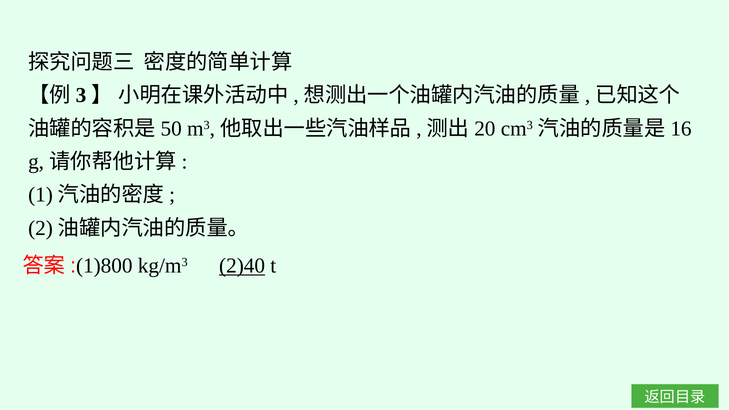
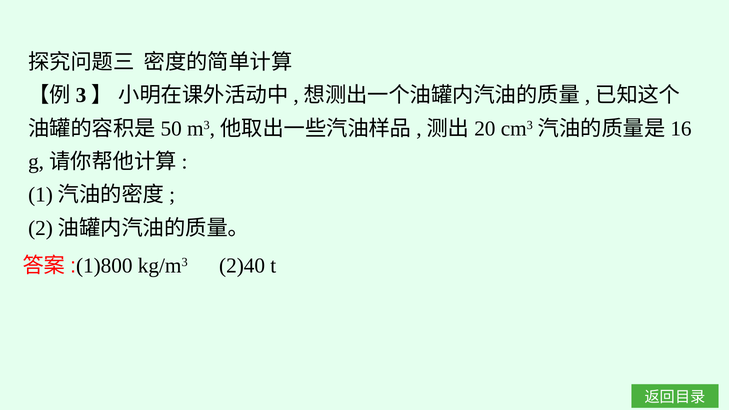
2)40 underline: present -> none
